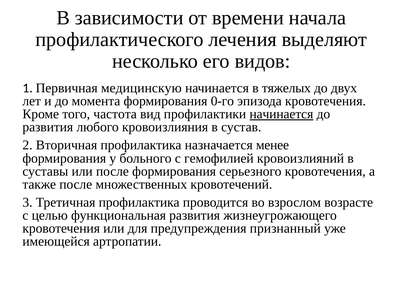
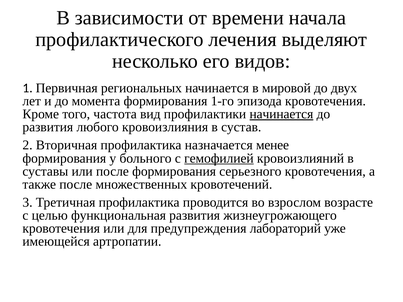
медицинскую: медицинскую -> региональных
тяжелых: тяжелых -> мировой
0-го: 0-го -> 1-го
гемофилией underline: none -> present
признанный: признанный -> лабораторий
